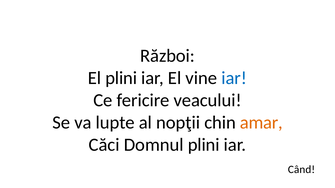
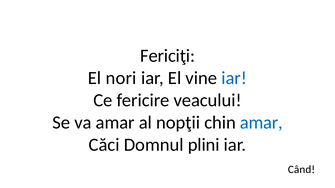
Război: Război -> Fericiţi
El plini: plini -> nori
va lupte: lupte -> amar
amar at (261, 123) colour: orange -> blue
